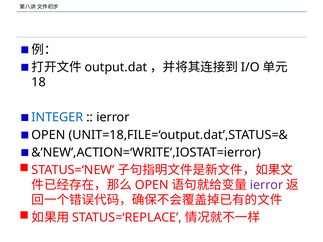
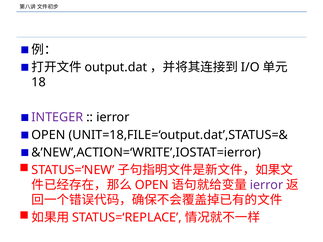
INTEGER colour: blue -> purple
